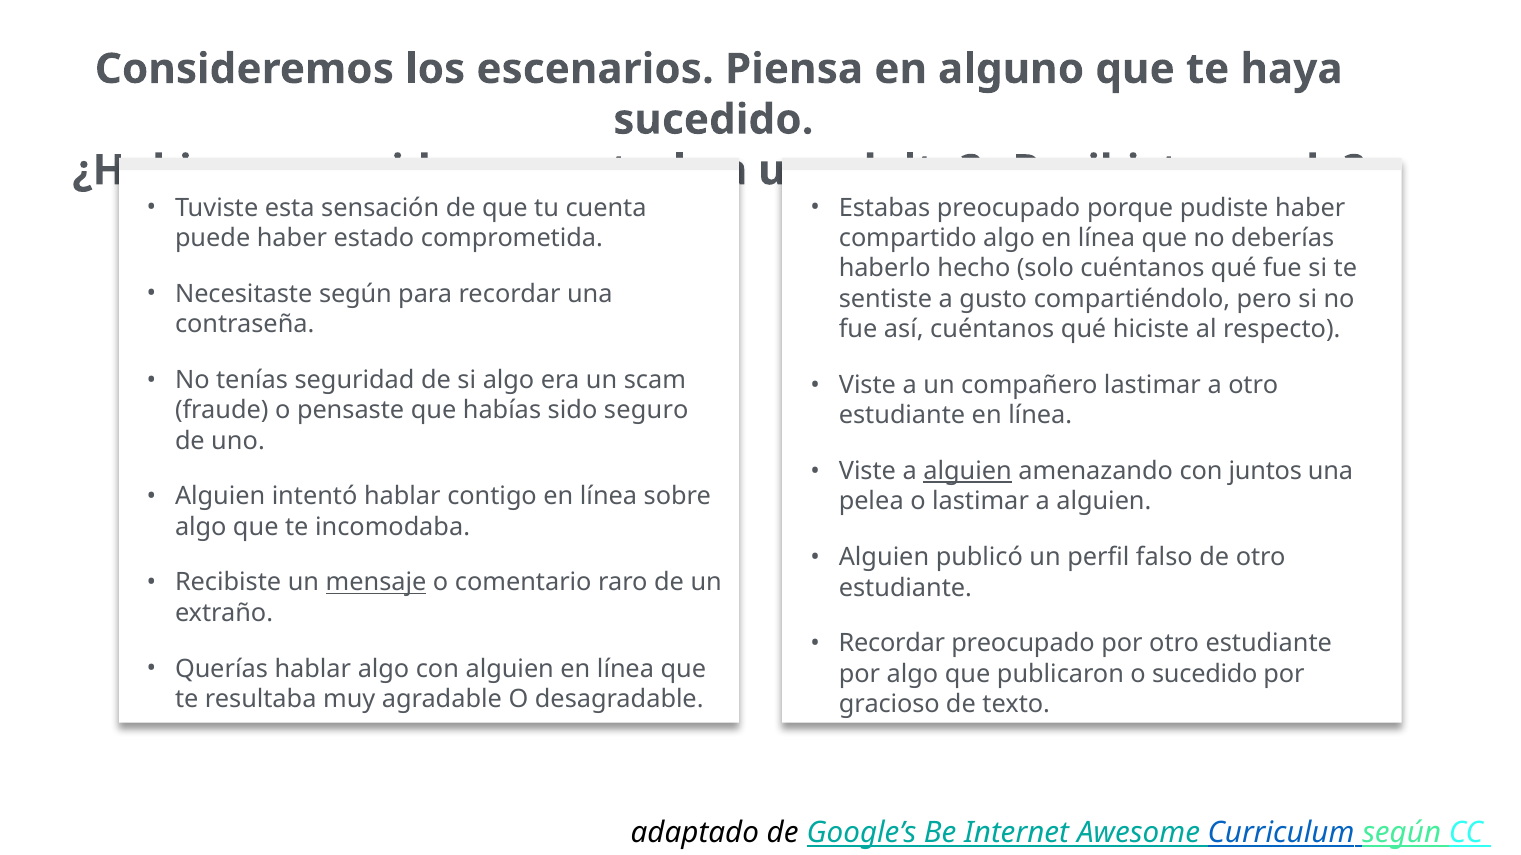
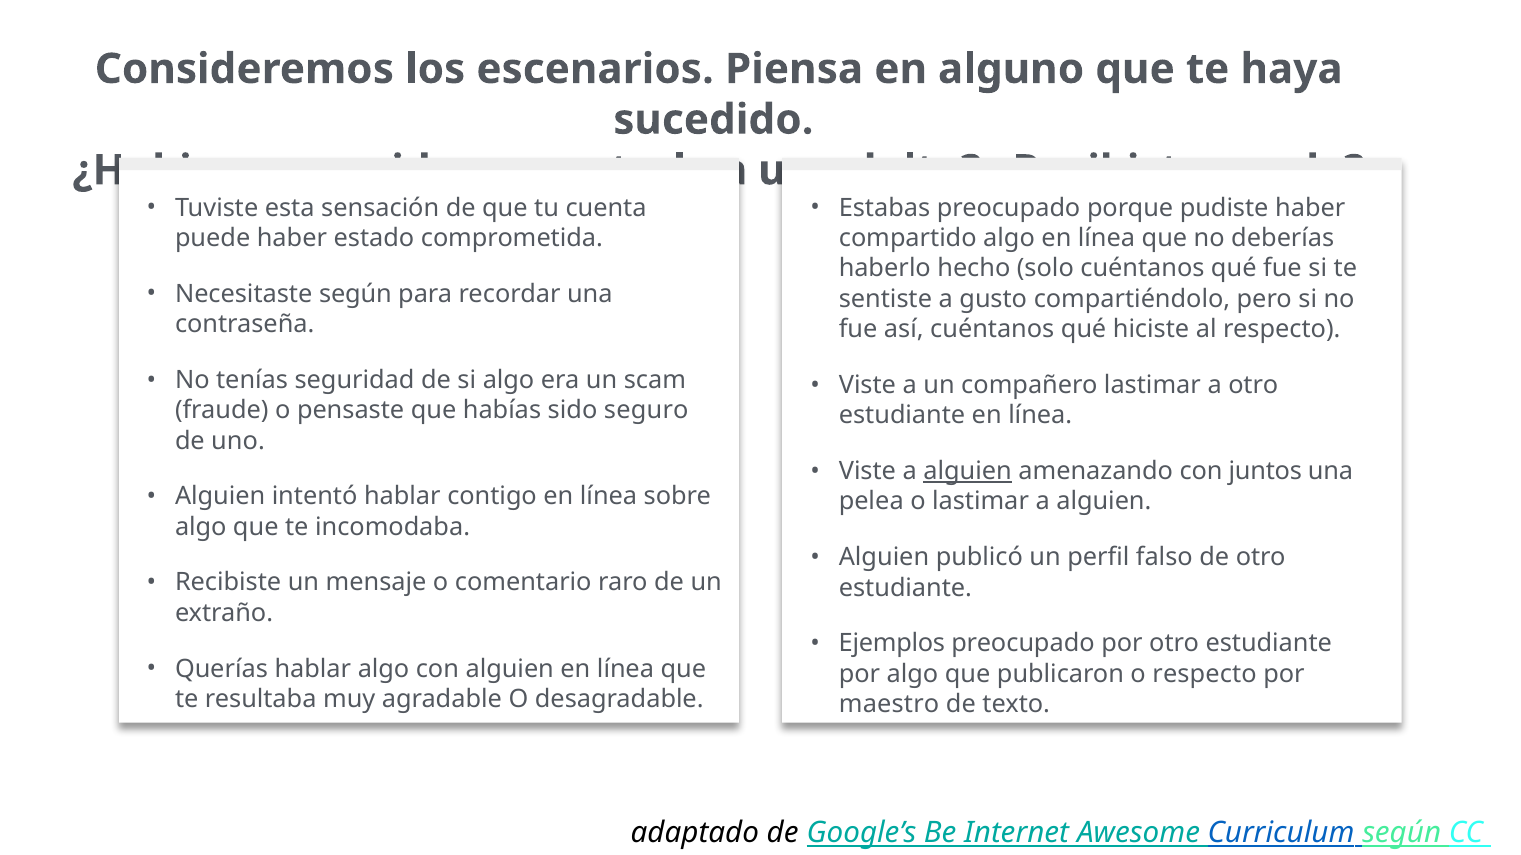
mensaje underline: present -> none
Recordar at (892, 644): Recordar -> Ejemplos
o sucedido: sucedido -> respecto
gracioso: gracioso -> maestro
